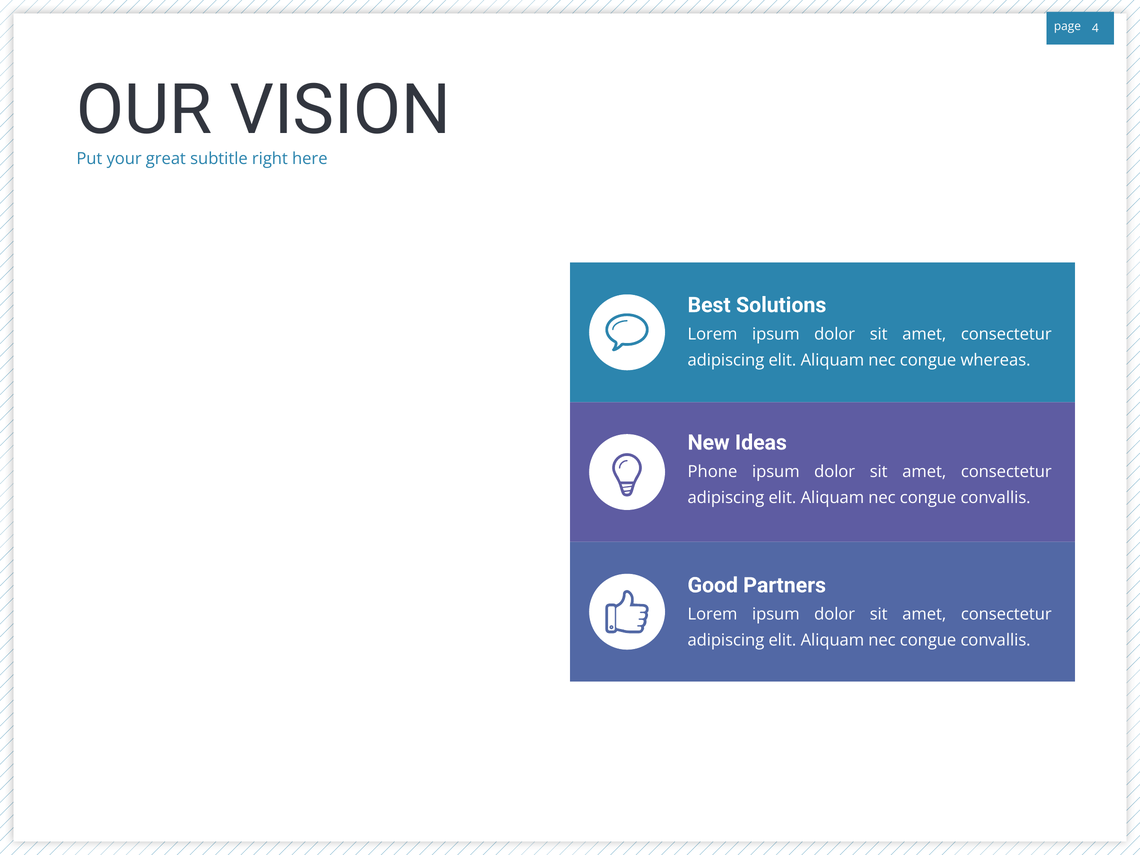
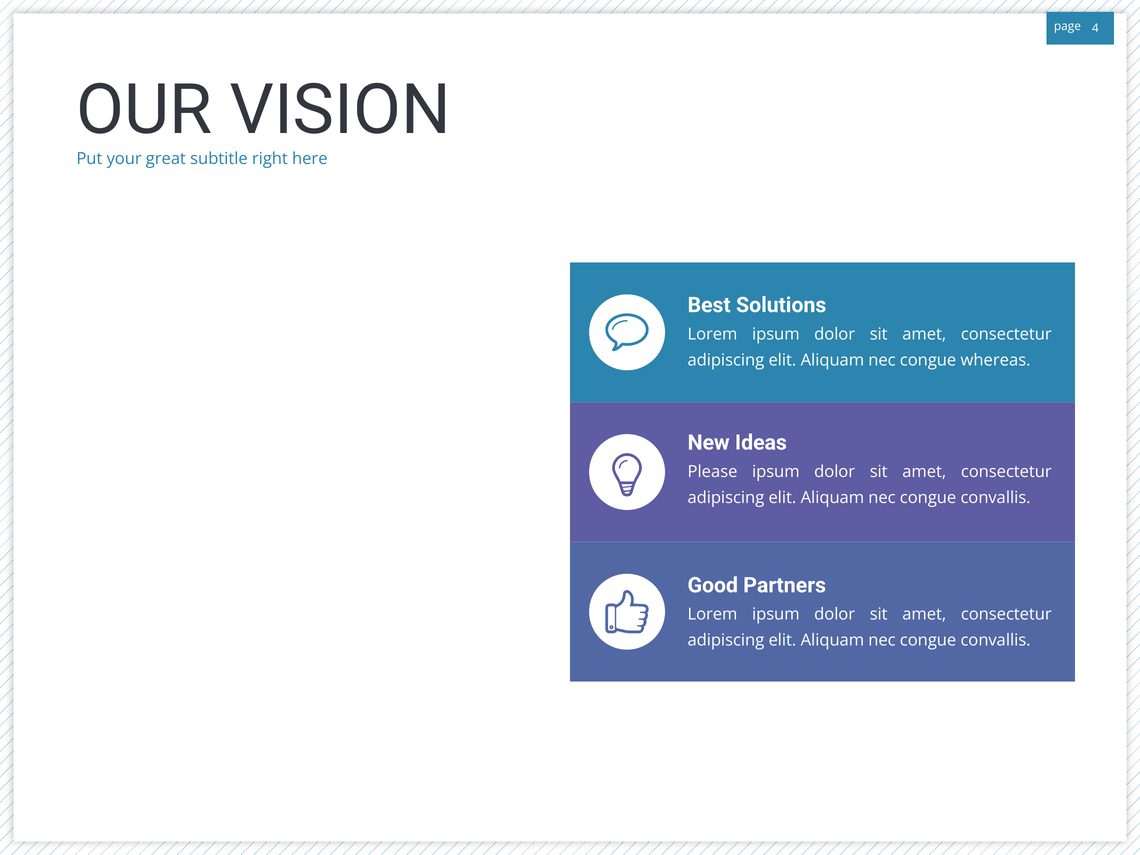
Phone: Phone -> Please
